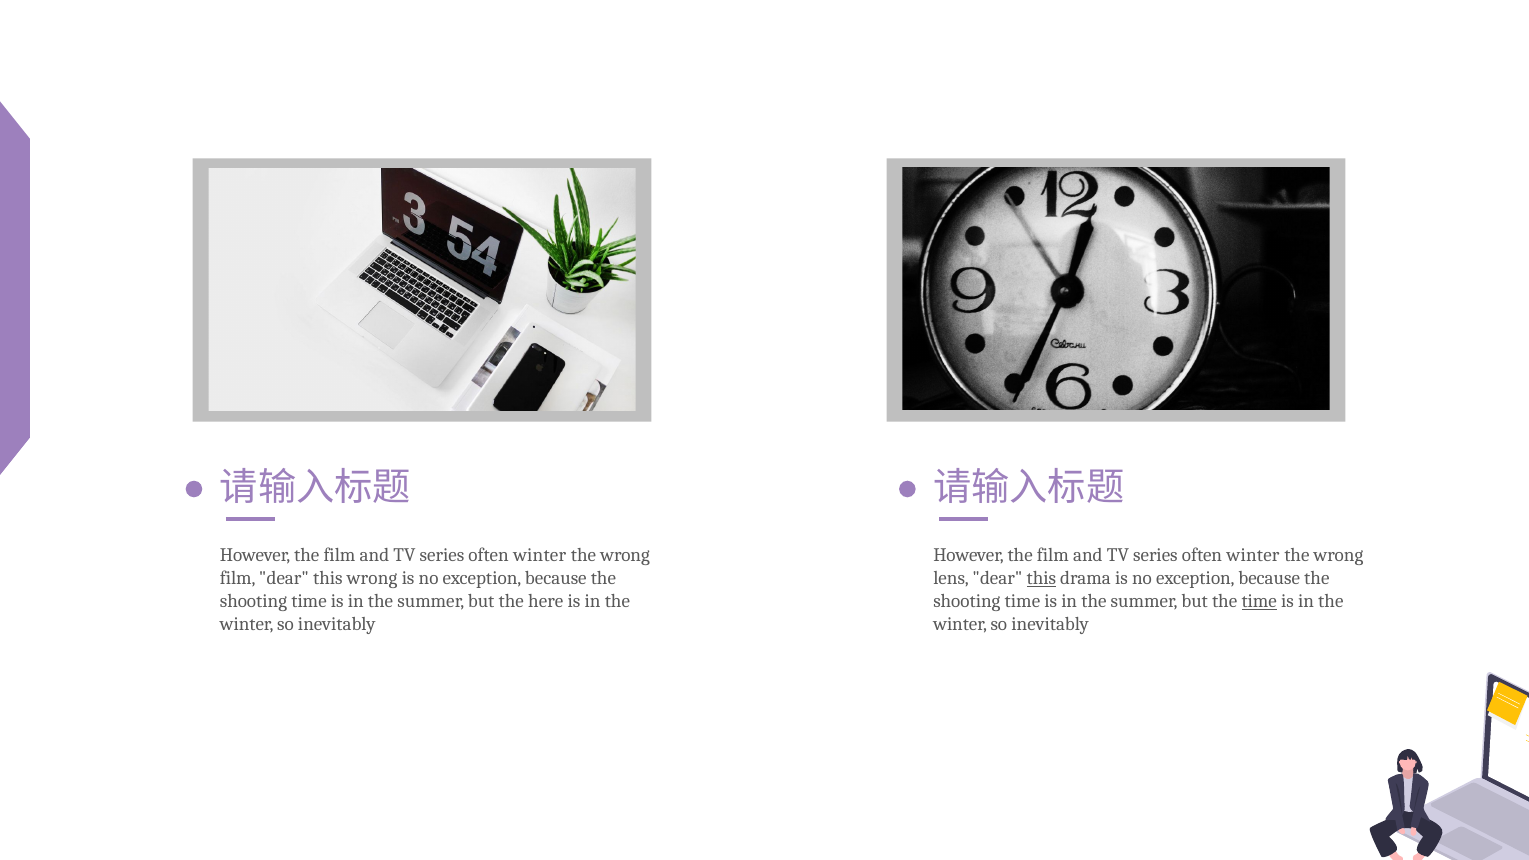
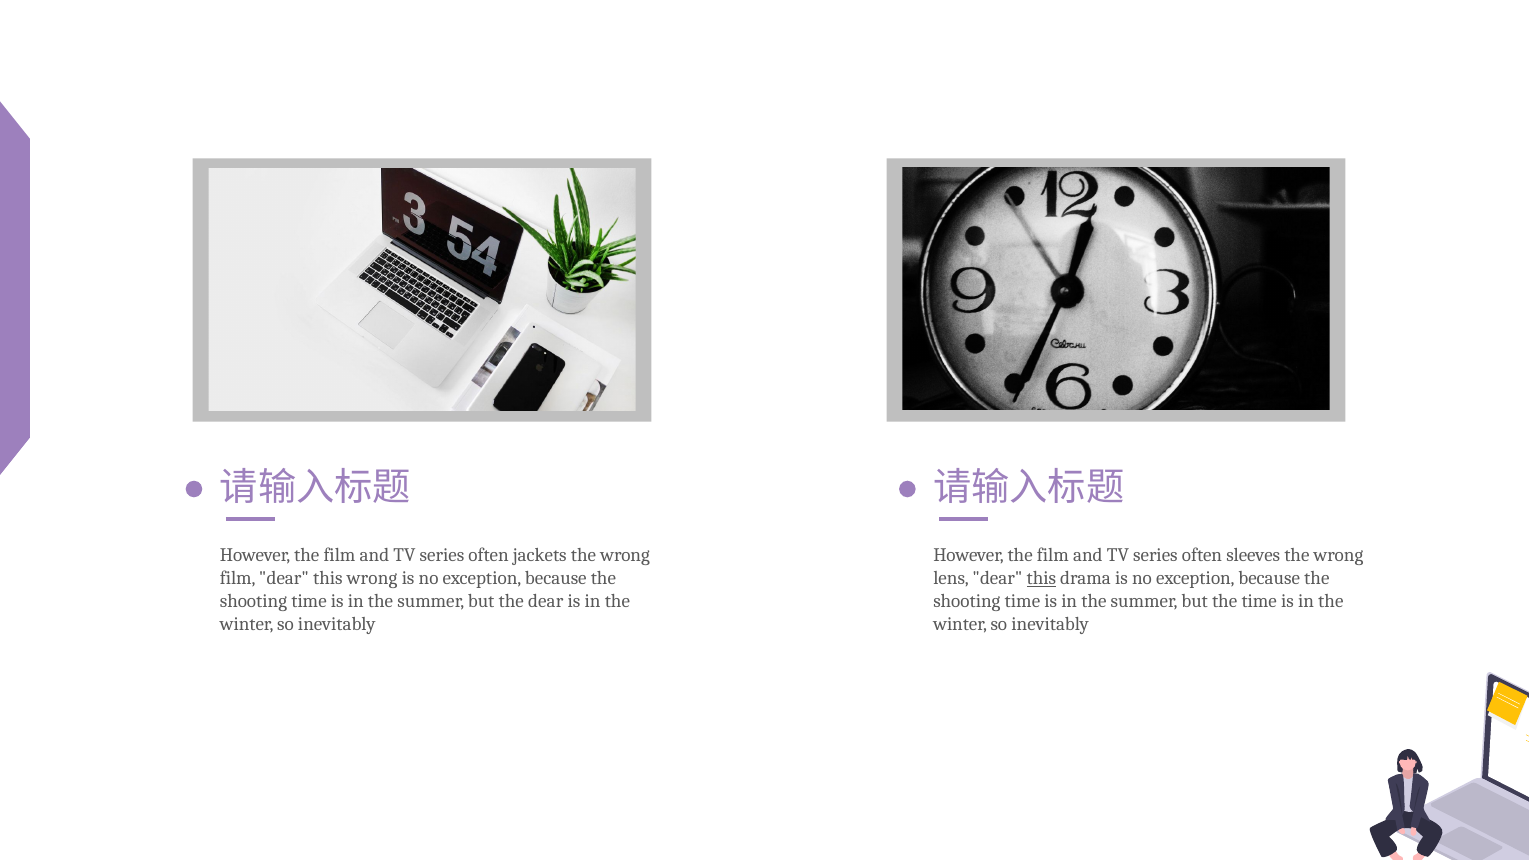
winter at (540, 556): winter -> jackets
winter at (1253, 556): winter -> sleeves
the here: here -> dear
time at (1259, 602) underline: present -> none
